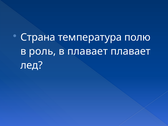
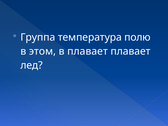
Страна: Страна -> Группа
роль: роль -> этом
